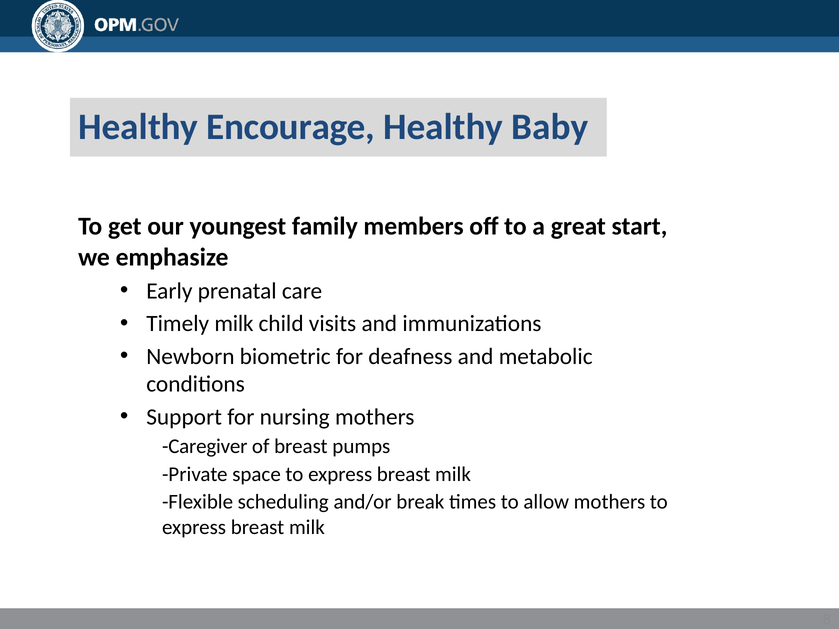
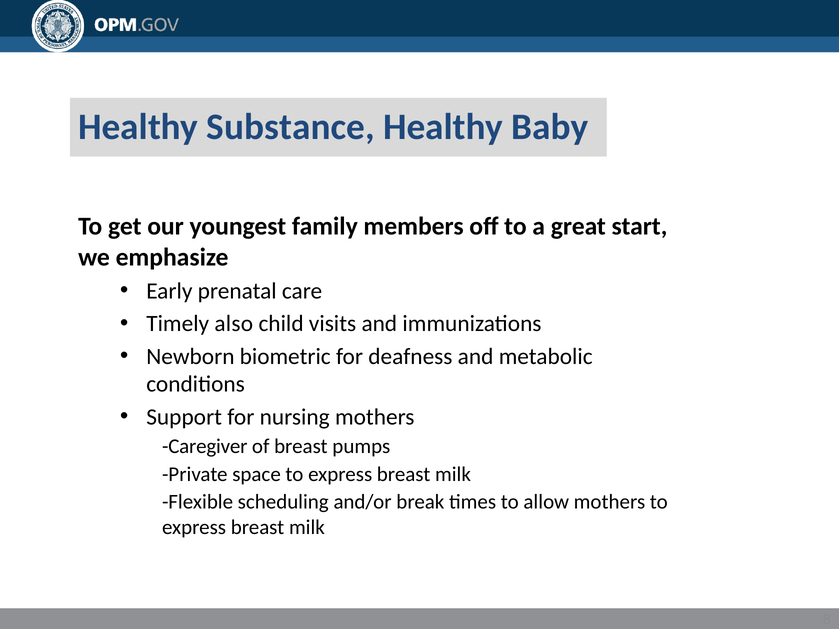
Encourage: Encourage -> Substance
Timely milk: milk -> also
